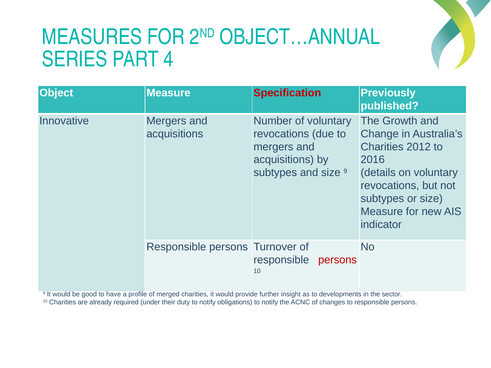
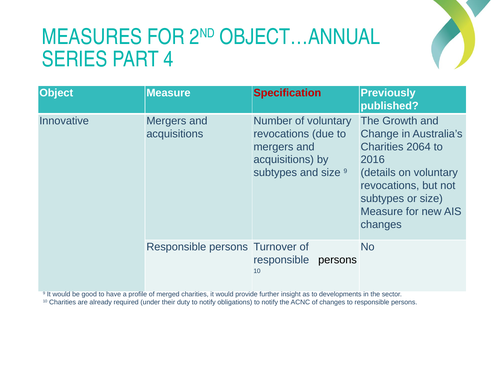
2012: 2012 -> 2064
indicator at (381, 225): indicator -> changes
persons at (338, 260) colour: red -> black
